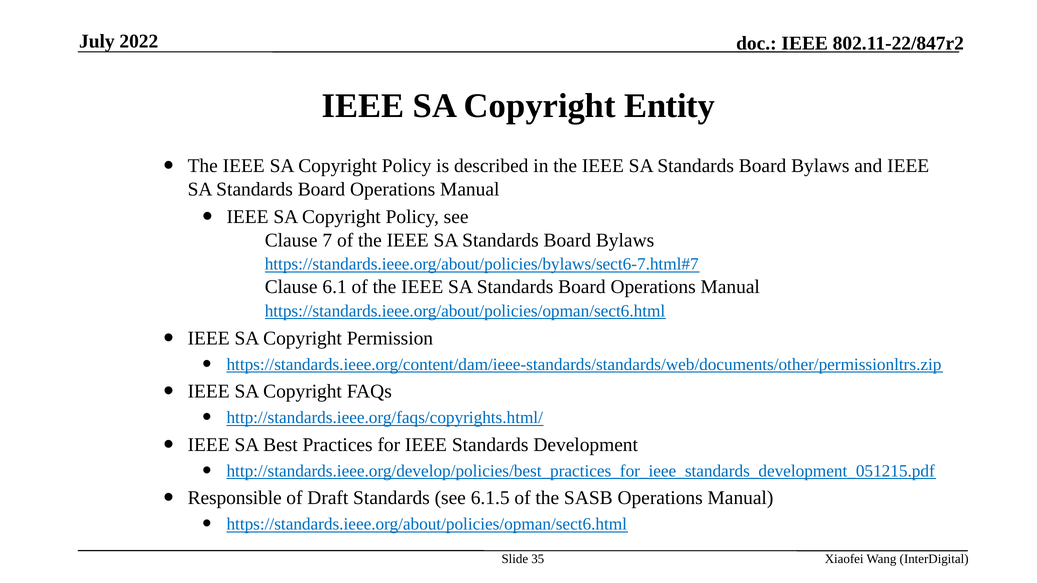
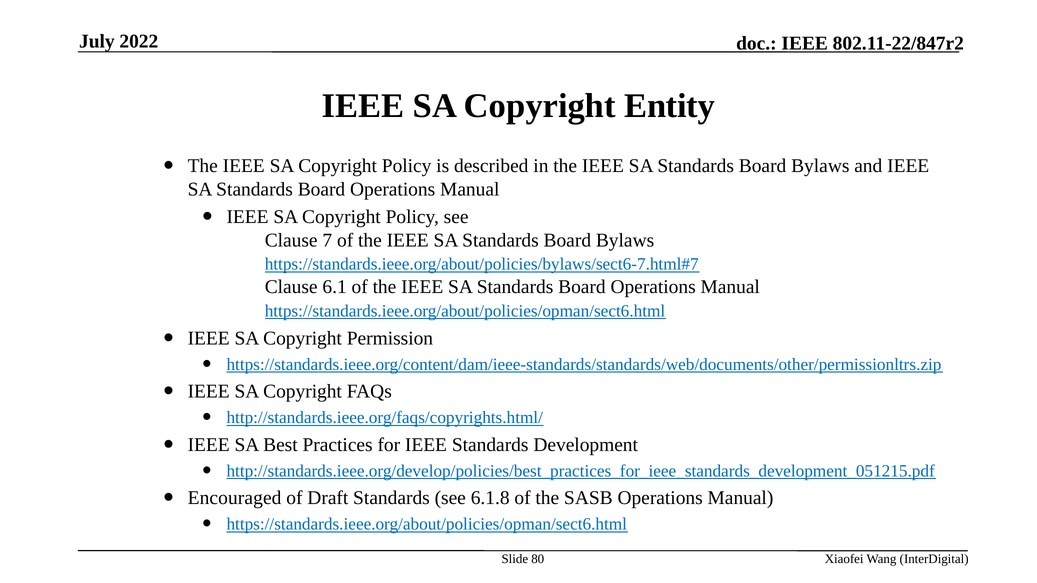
Responsible: Responsible -> Encouraged
6.1.5: 6.1.5 -> 6.1.8
35: 35 -> 80
